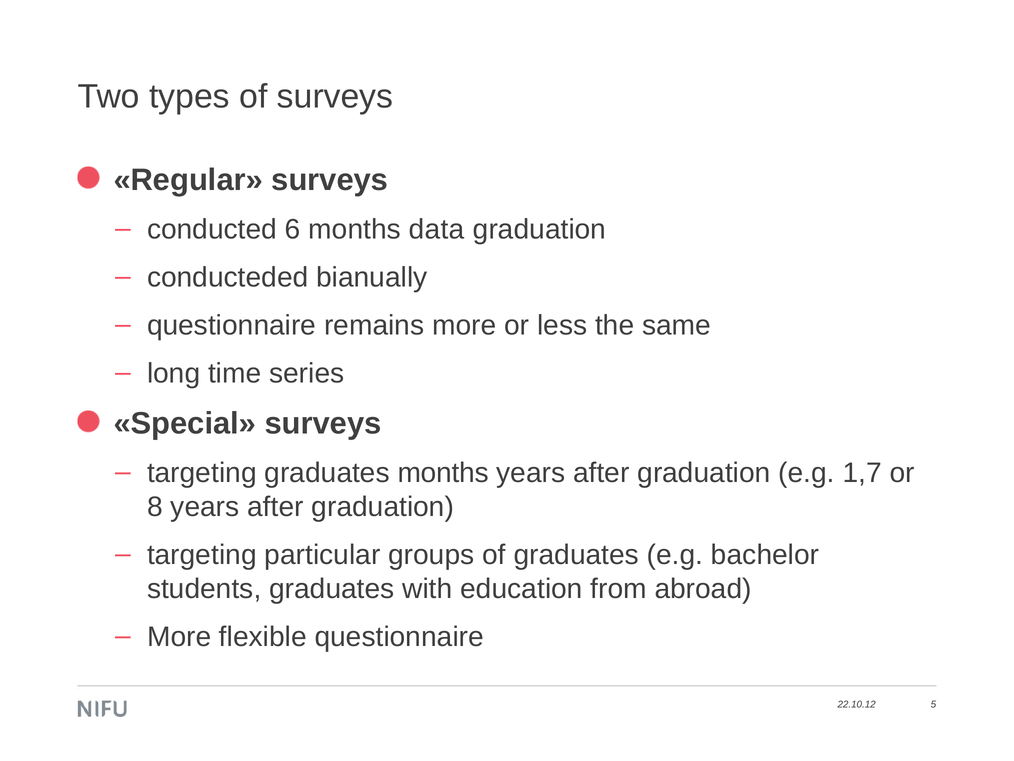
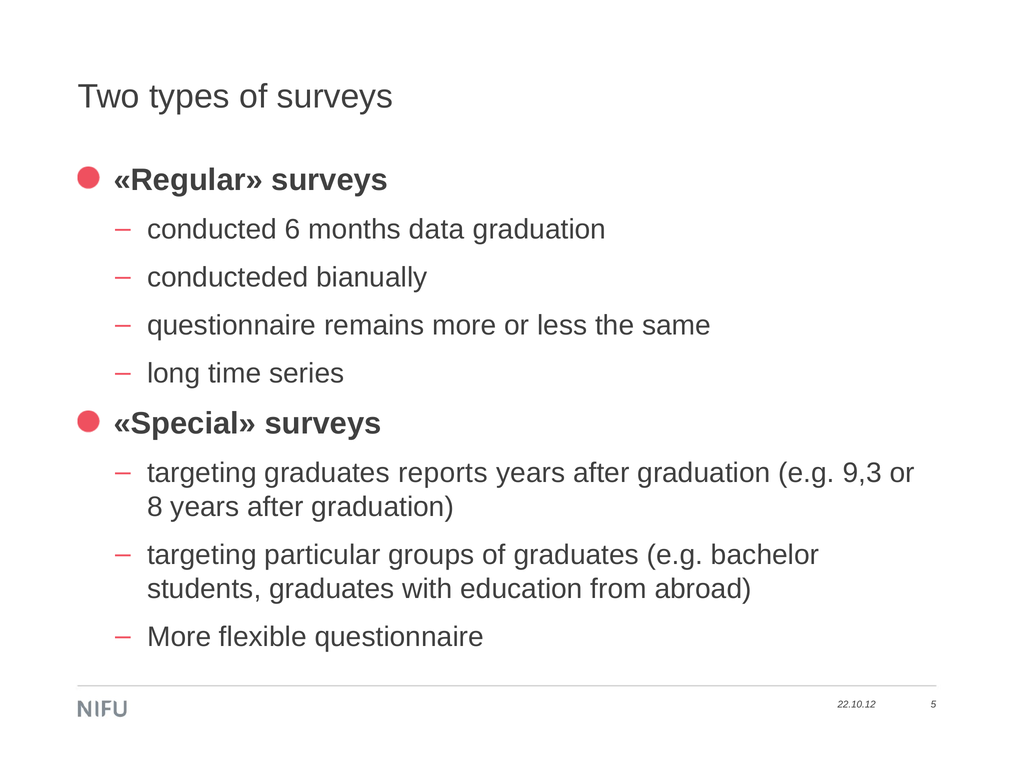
graduates months: months -> reports
1,7: 1,7 -> 9,3
